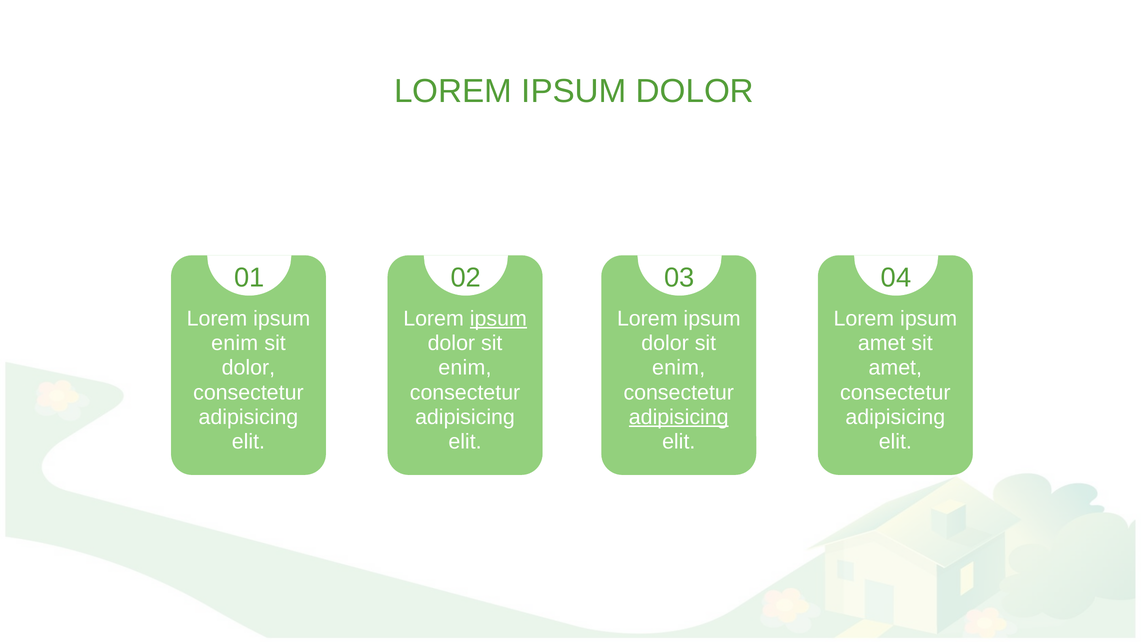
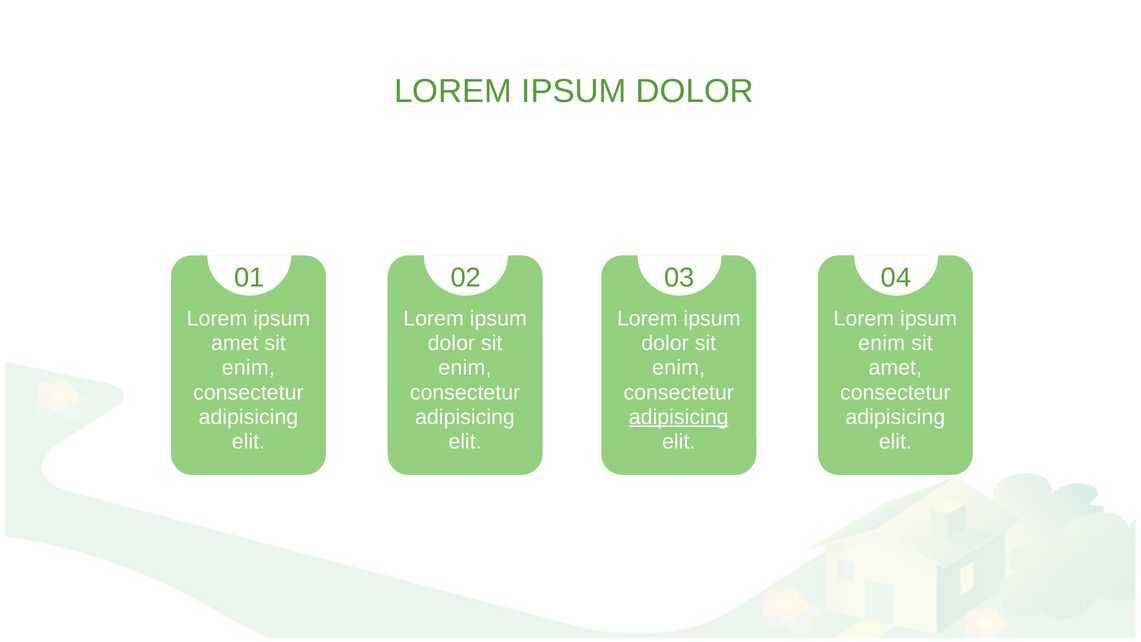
ipsum at (498, 318) underline: present -> none
enim at (235, 343): enim -> amet
amet at (882, 343): amet -> enim
dolor at (248, 368): dolor -> enim
